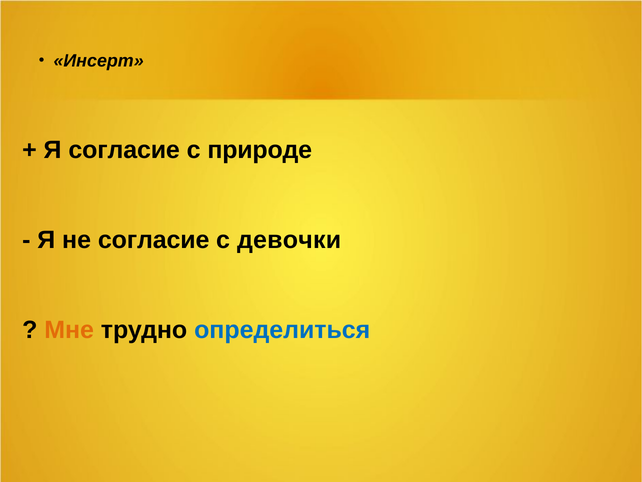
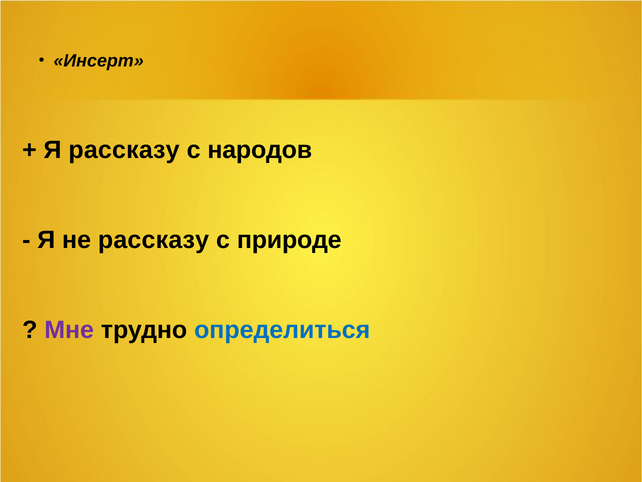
Я согласие: согласие -> рассказу
природе: природе -> народов
не согласие: согласие -> рассказу
девочки: девочки -> природе
Мне colour: orange -> purple
